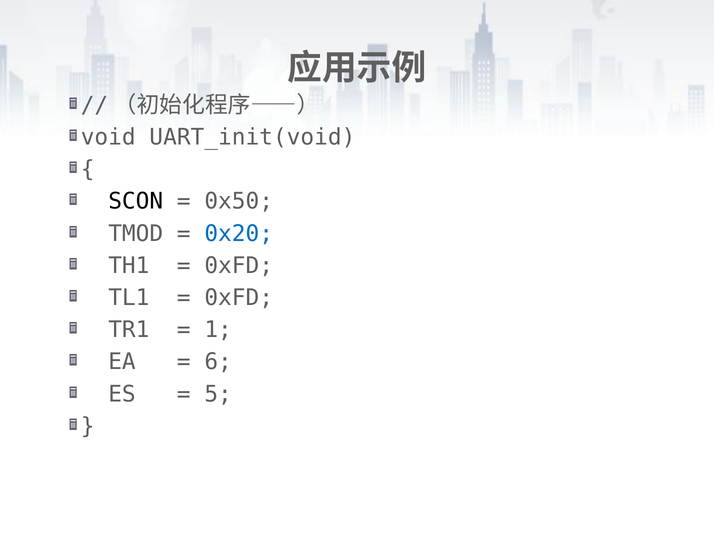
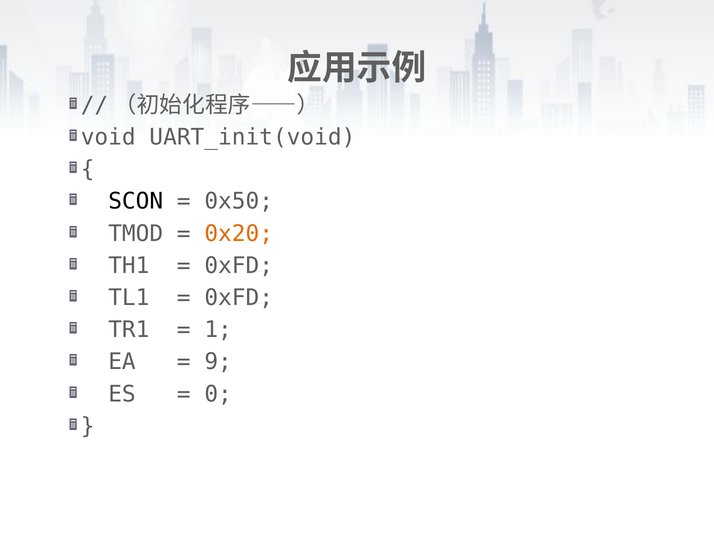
0x20 colour: blue -> orange
6: 6 -> 9
5: 5 -> 0
